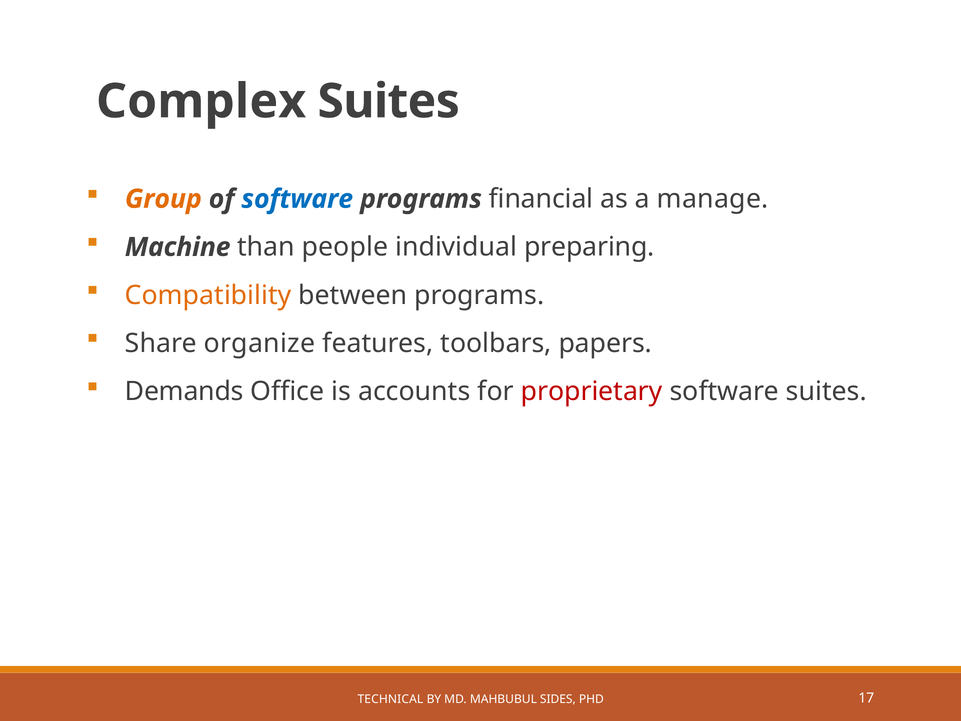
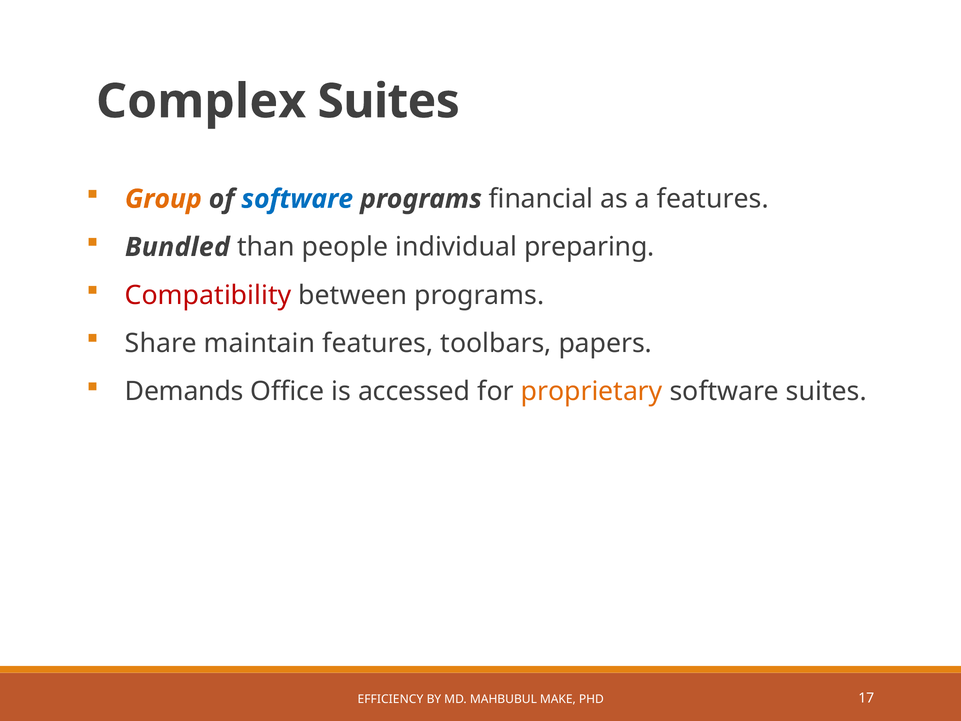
a manage: manage -> features
Machine: Machine -> Bundled
Compatibility colour: orange -> red
organize: organize -> maintain
accounts: accounts -> accessed
proprietary colour: red -> orange
TECHNICAL: TECHNICAL -> EFFICIENCY
SIDES: SIDES -> MAKE
